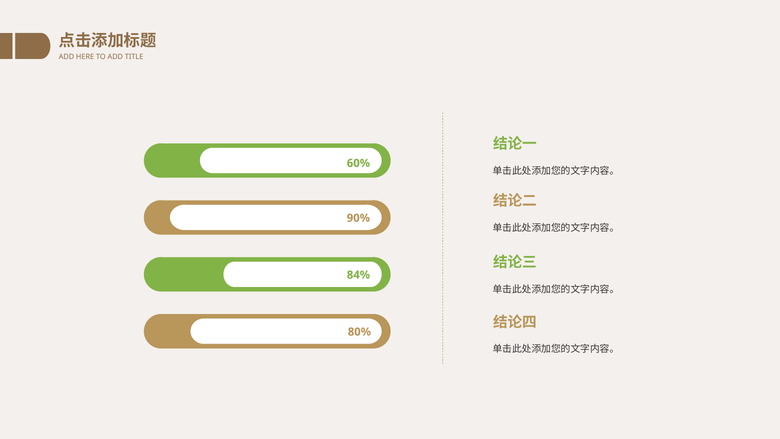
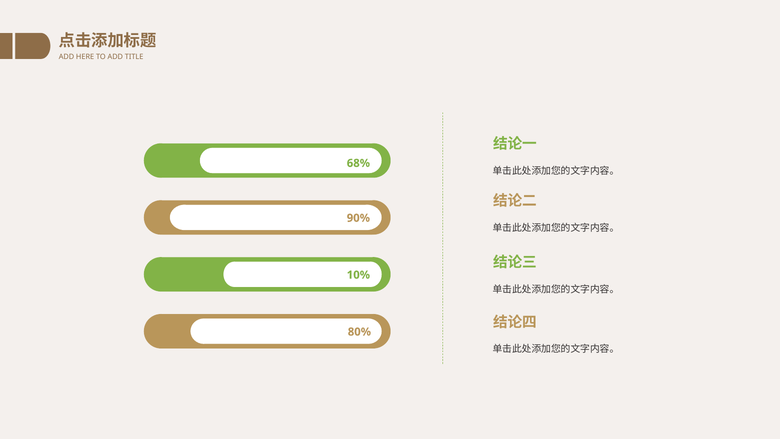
60%: 60% -> 68%
84%: 84% -> 10%
